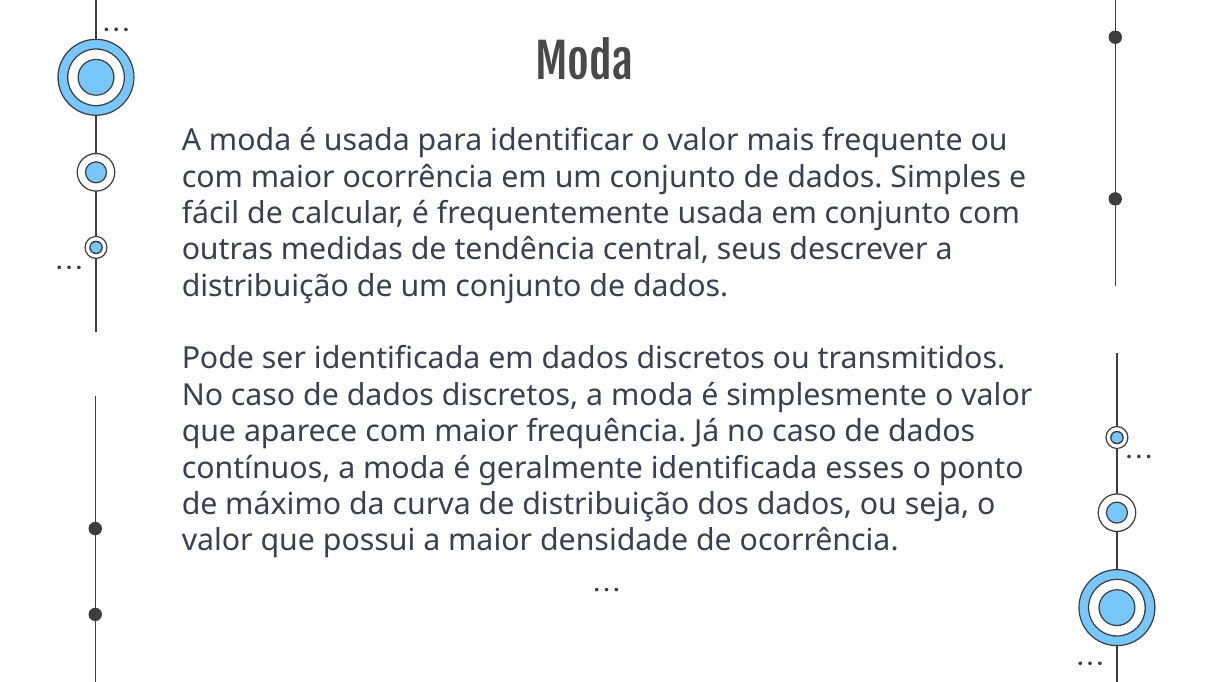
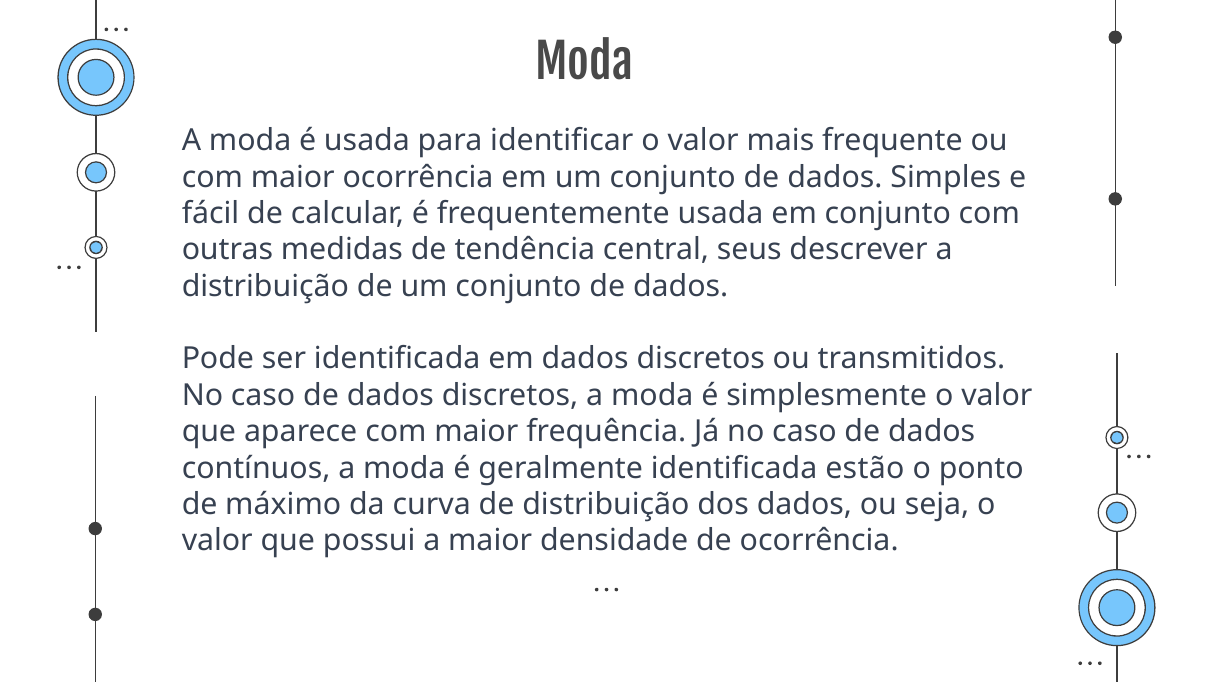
esses: esses -> estão
